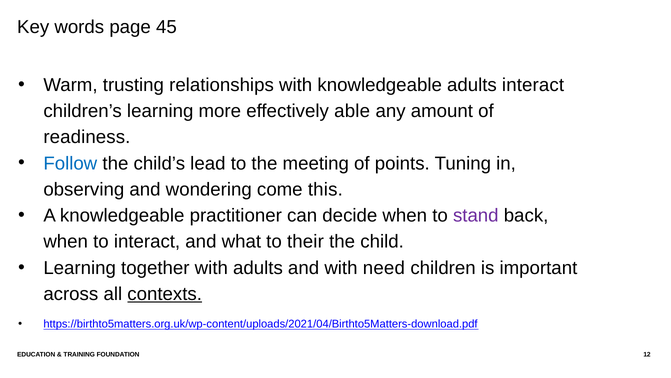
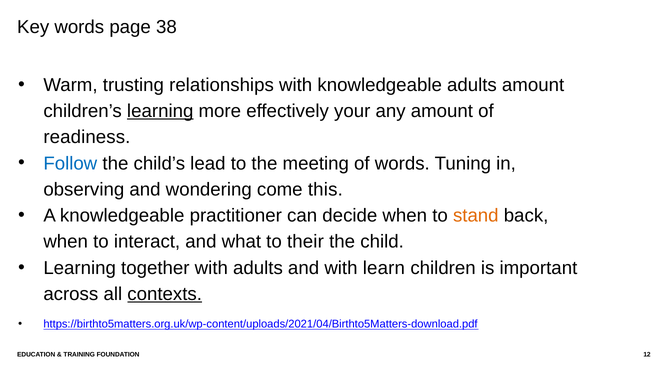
45: 45 -> 38
adults interact: interact -> amount
learning at (160, 111) underline: none -> present
able: able -> your
of points: points -> words
stand colour: purple -> orange
need: need -> learn
